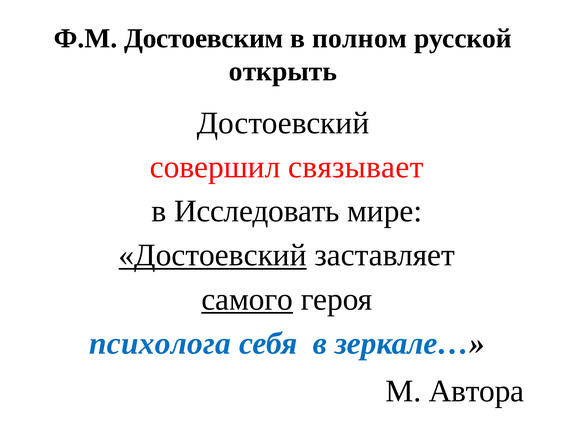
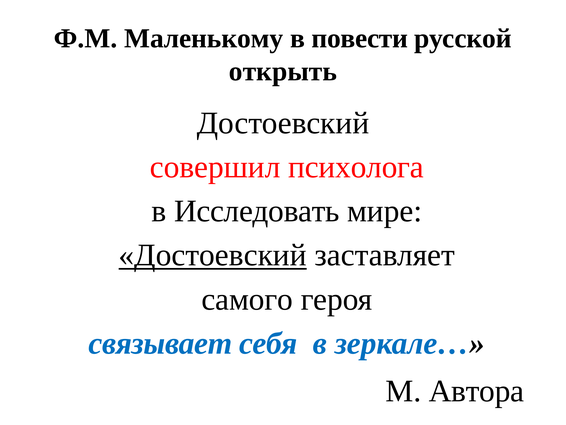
Достоевским: Достоевским -> Маленькому
полном: полном -> повести
связывает: связывает -> психолога
самого underline: present -> none
психолога: психолога -> связывает
